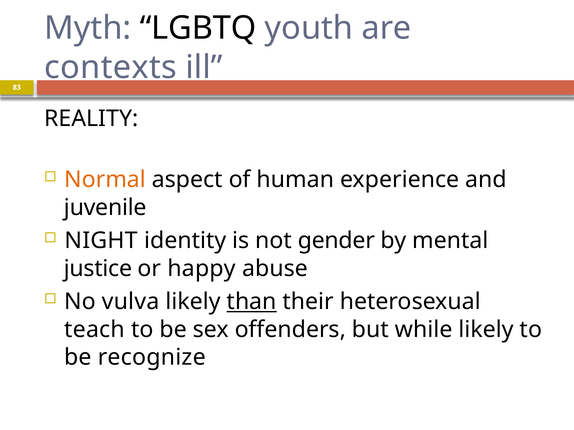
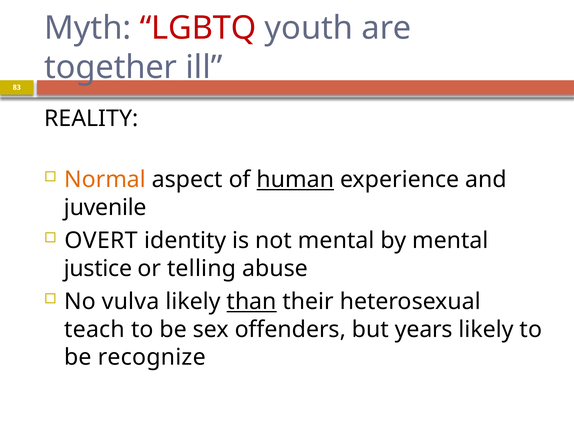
LGBTQ colour: black -> red
contexts: contexts -> together
human underline: none -> present
NIGHT: NIGHT -> OVERT
not gender: gender -> mental
happy: happy -> telling
while: while -> years
